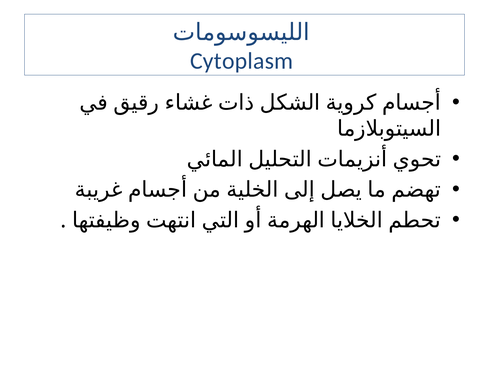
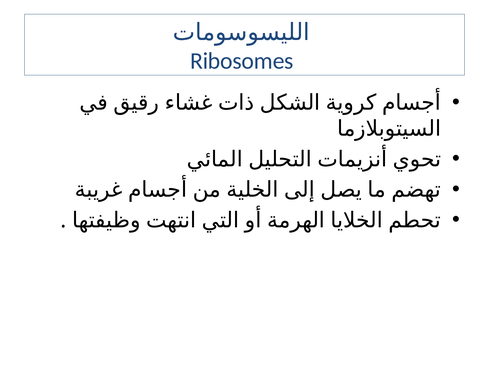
Cytoplasm: Cytoplasm -> Ribosomes
